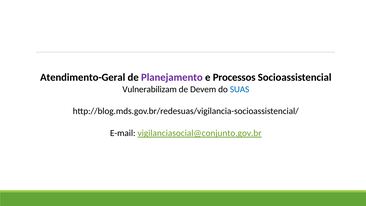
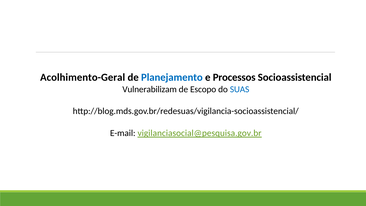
Atendimento-Geral: Atendimento-Geral -> Acolhimento-Geral
Planejamento colour: purple -> blue
Devem: Devem -> Escopo
vigilanciasocial@conjunto.gov.br: vigilanciasocial@conjunto.gov.br -> vigilanciasocial@pesquisa.gov.br
